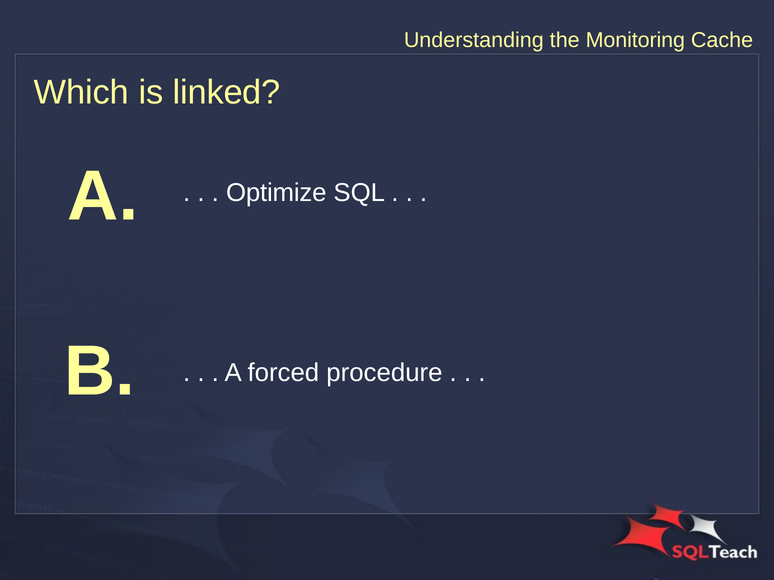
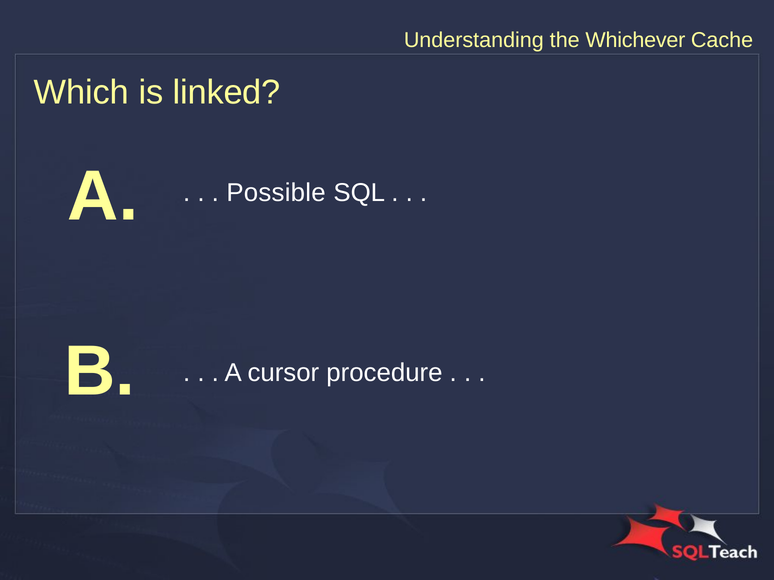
Monitoring: Monitoring -> Whichever
Optimize: Optimize -> Possible
forced: forced -> cursor
